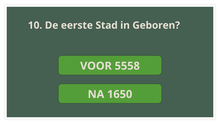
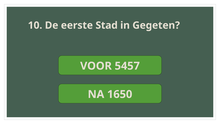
Geboren: Geboren -> Gegeten
5558: 5558 -> 5457
